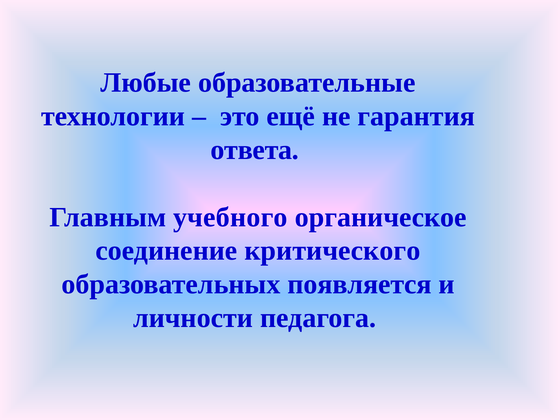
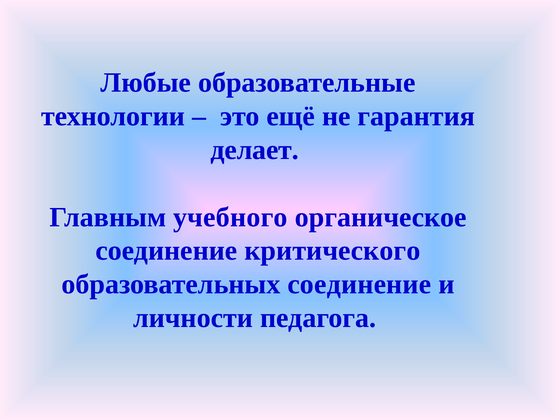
ответа: ответа -> делает
образовательных появляется: появляется -> соединение
